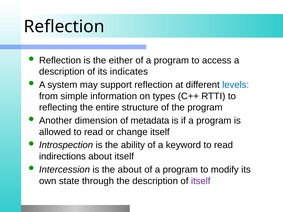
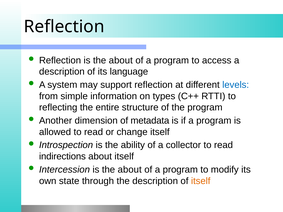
Reflection is the either: either -> about
indicates: indicates -> language
keyword: keyword -> collector
itself at (201, 181) colour: purple -> orange
